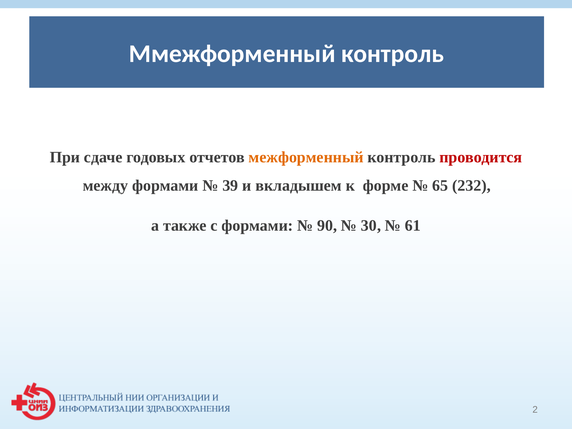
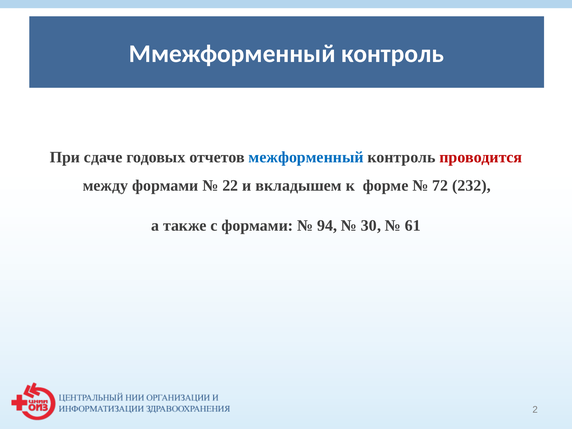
межформенный colour: orange -> blue
39: 39 -> 22
65: 65 -> 72
90: 90 -> 94
